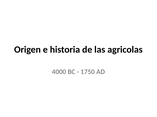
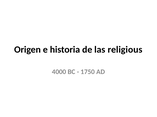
agricolas: agricolas -> religious
